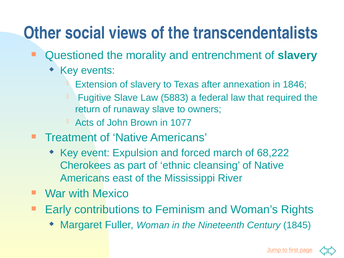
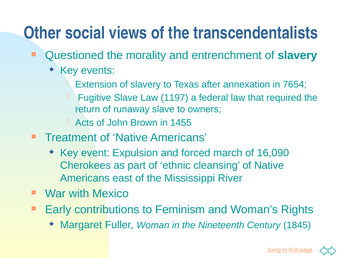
1846: 1846 -> 7654
5883: 5883 -> 1197
1077: 1077 -> 1455
68,222: 68,222 -> 16,090
